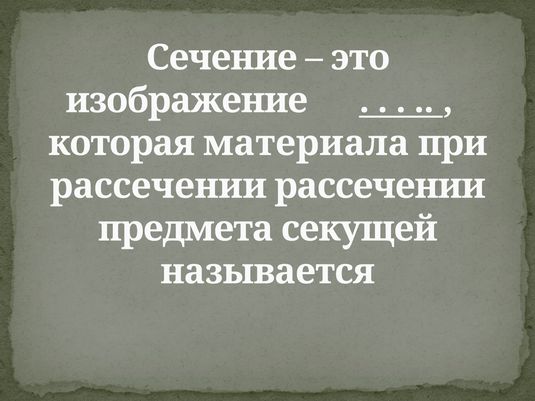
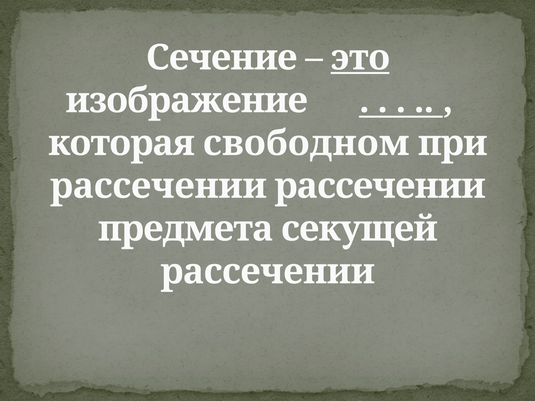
это underline: none -> present
материала: материала -> свободном
называется at (268, 272): называется -> рассечении
